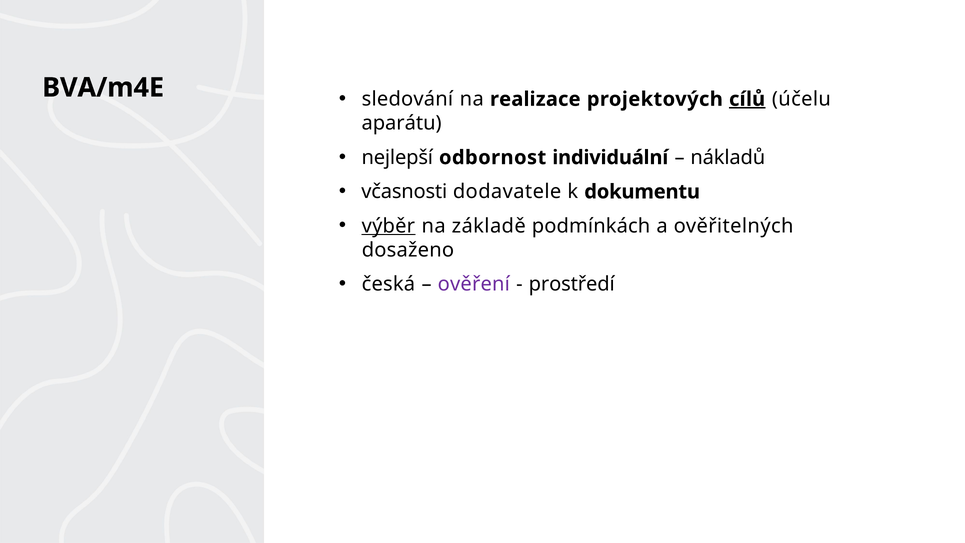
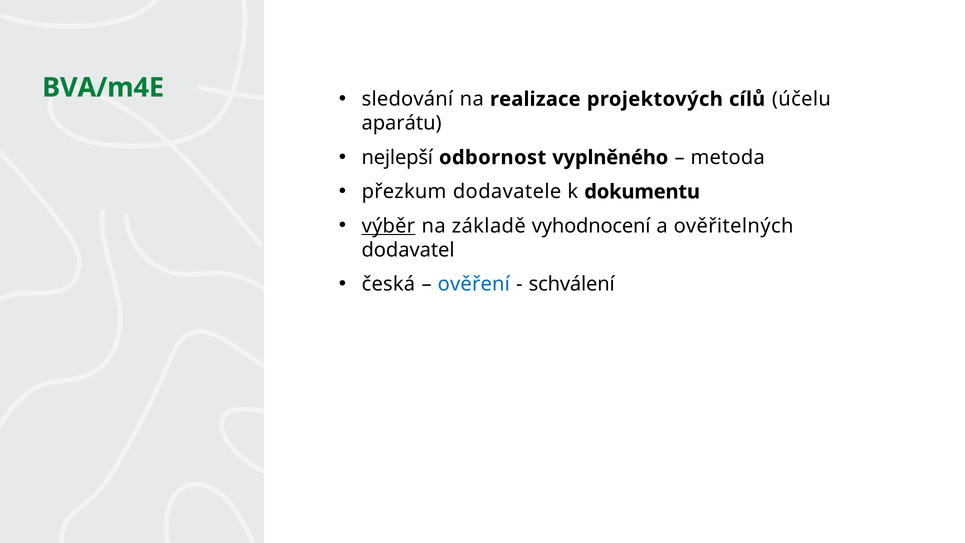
BVA/m4E colour: black -> green
cílů underline: present -> none
individuální: individuální -> vyplněného
nákladů: nákladů -> metoda
včasnosti: včasnosti -> přezkum
podmínkách: podmínkách -> vyhodnocení
dosaženo: dosaženo -> dodavatel
ověření colour: purple -> blue
prostředí: prostředí -> schválení
